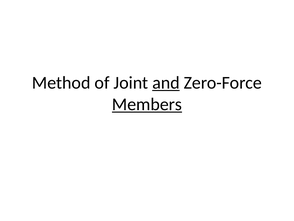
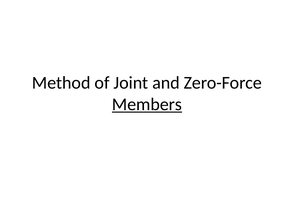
and underline: present -> none
